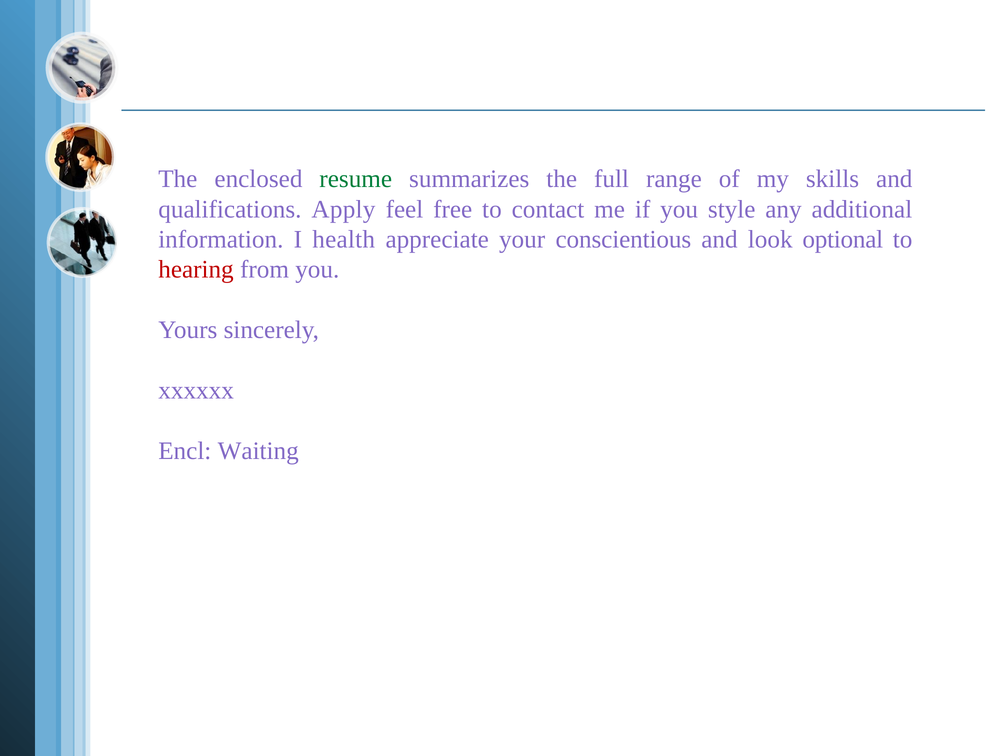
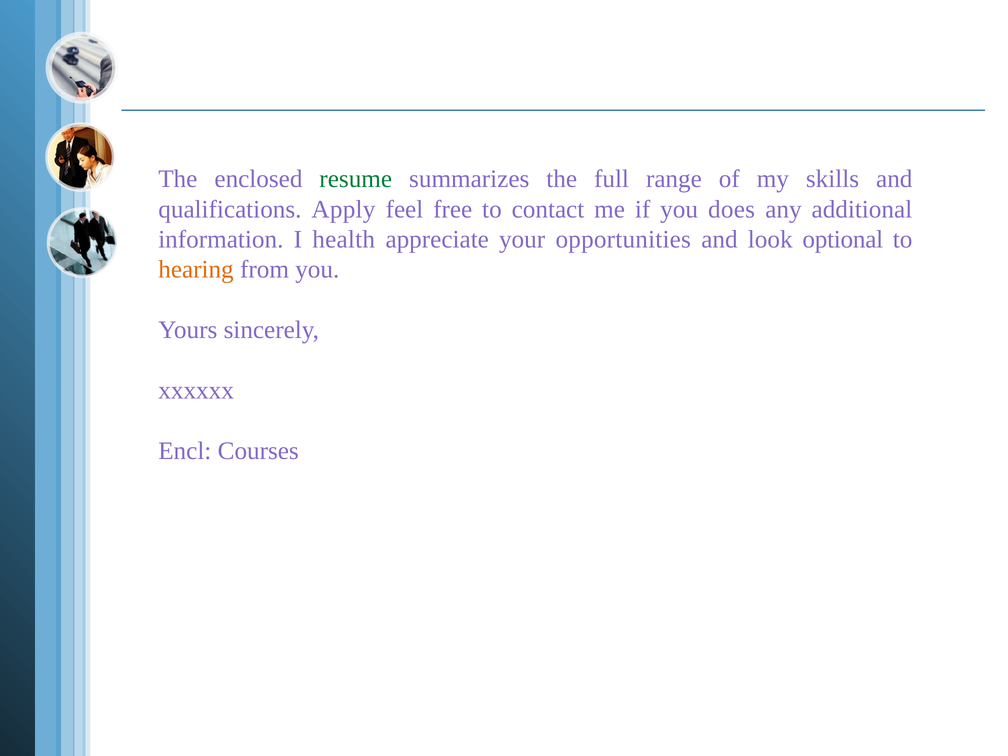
style: style -> does
conscientious: conscientious -> opportunities
hearing colour: red -> orange
Waiting: Waiting -> Courses
